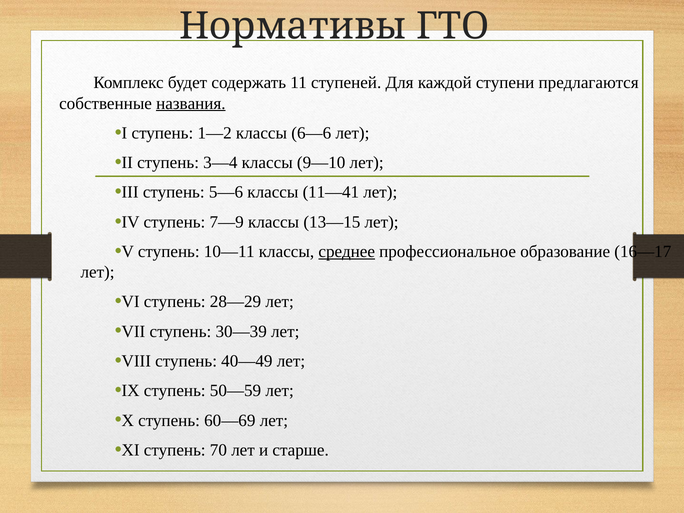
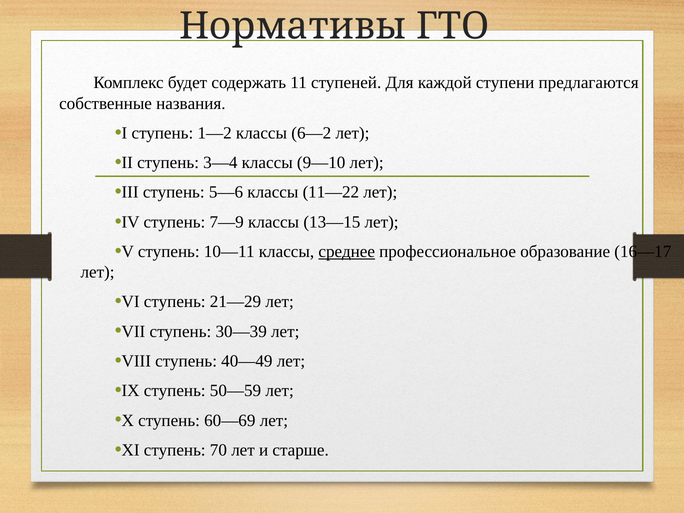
названия underline: present -> none
6—6: 6—6 -> 6—2
11—41: 11—41 -> 11—22
28—29: 28—29 -> 21—29
